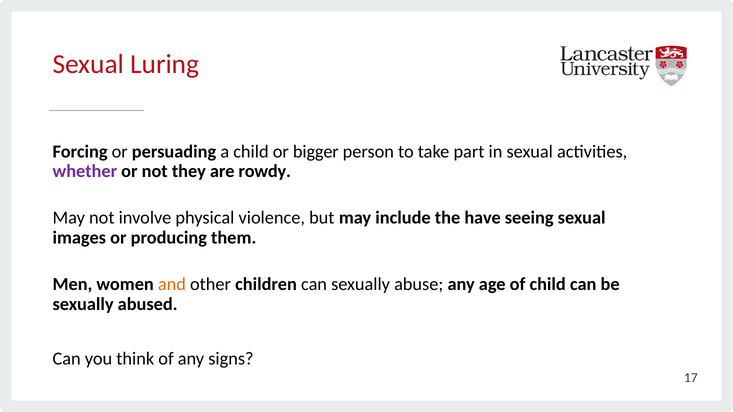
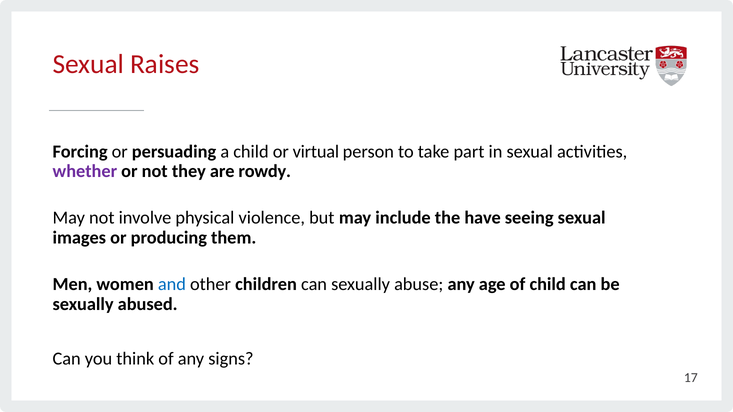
Luring: Luring -> Raises
bigger: bigger -> virtual
and colour: orange -> blue
